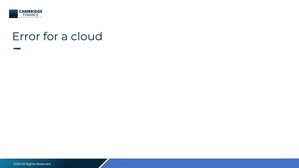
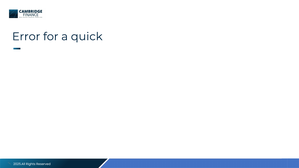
cloud: cloud -> quick
